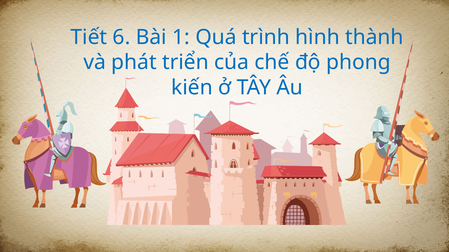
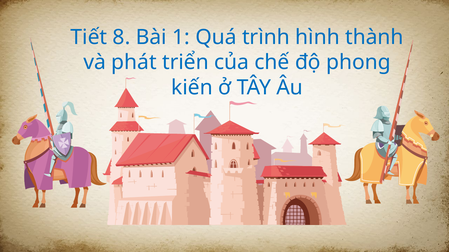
6: 6 -> 8
